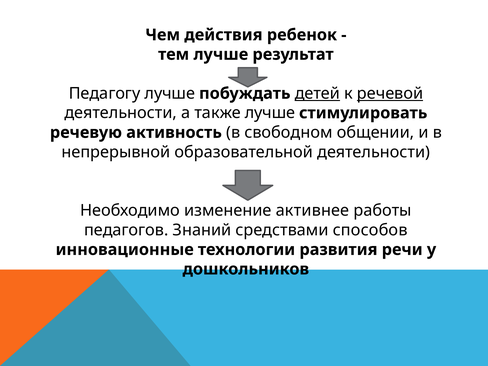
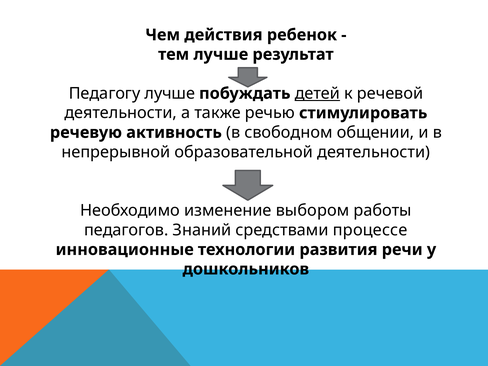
речевой underline: present -> none
также лучше: лучше -> речью
активнее: активнее -> выбором
способов: способов -> процессе
